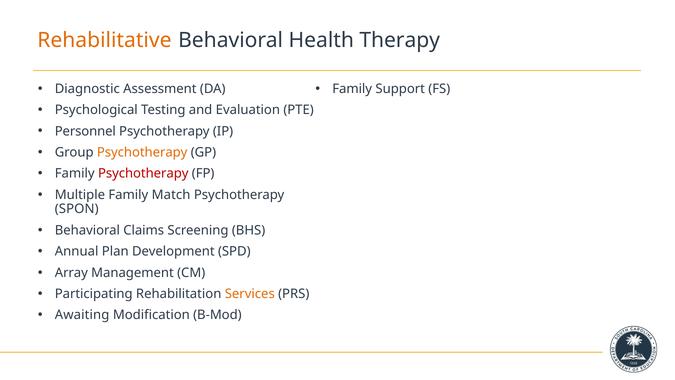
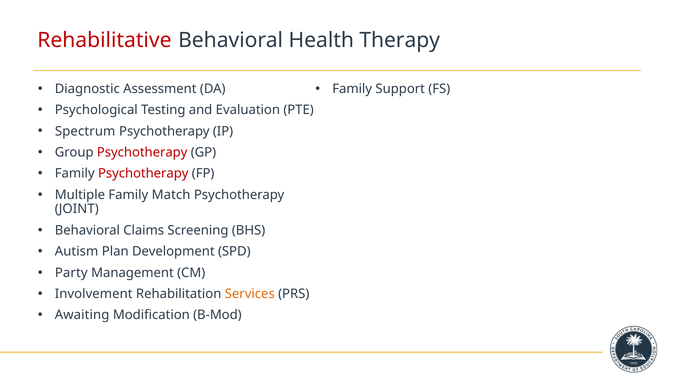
Rehabilitative colour: orange -> red
Personnel: Personnel -> Spectrum
Psychotherapy at (142, 152) colour: orange -> red
SPON: SPON -> JOINT
Annual: Annual -> Autism
Array: Array -> Party
Participating: Participating -> Involvement
